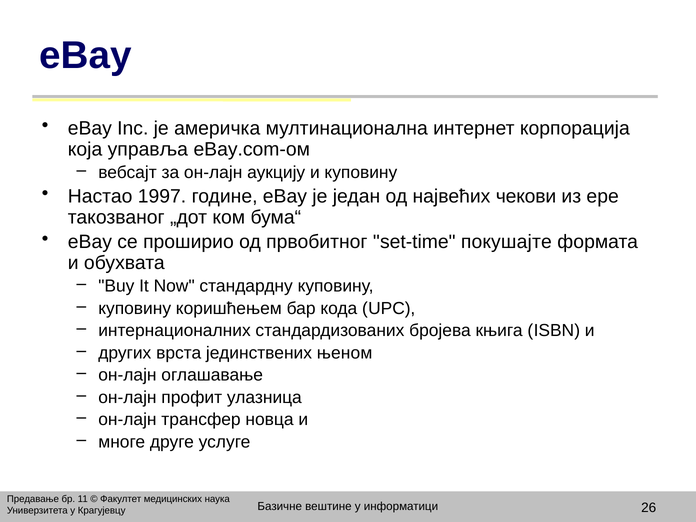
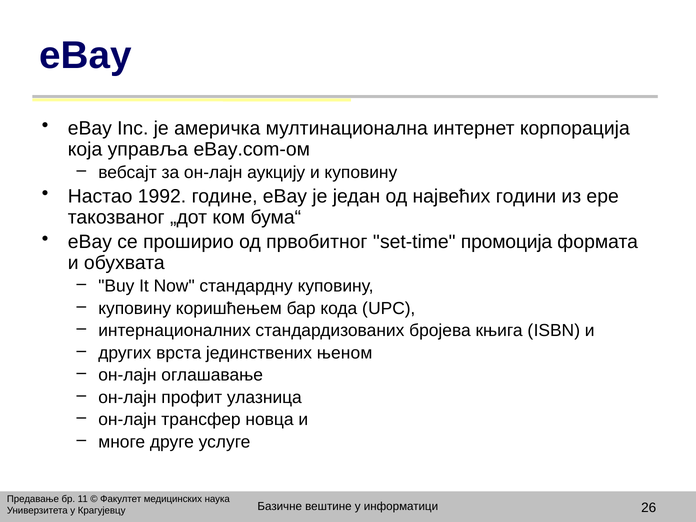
1997: 1997 -> 1992
чекови: чекови -> години
покушајте: покушајте -> промоција
